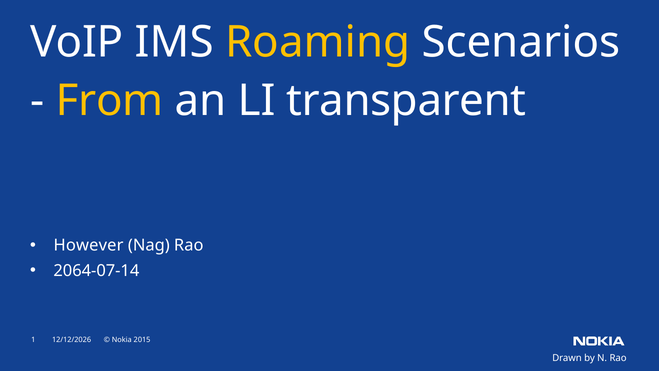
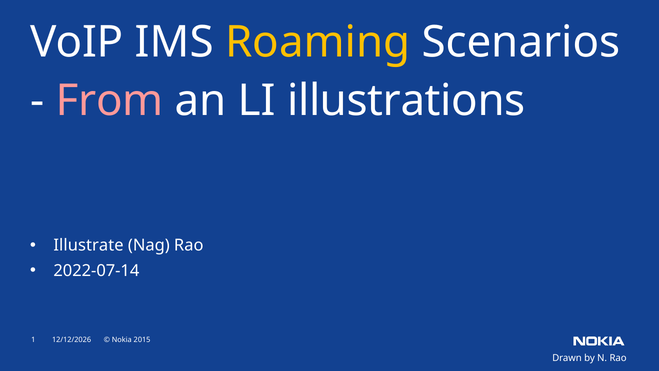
From colour: yellow -> pink
transparent: transparent -> illustrations
However: However -> Illustrate
2064-07-14: 2064-07-14 -> 2022-07-14
